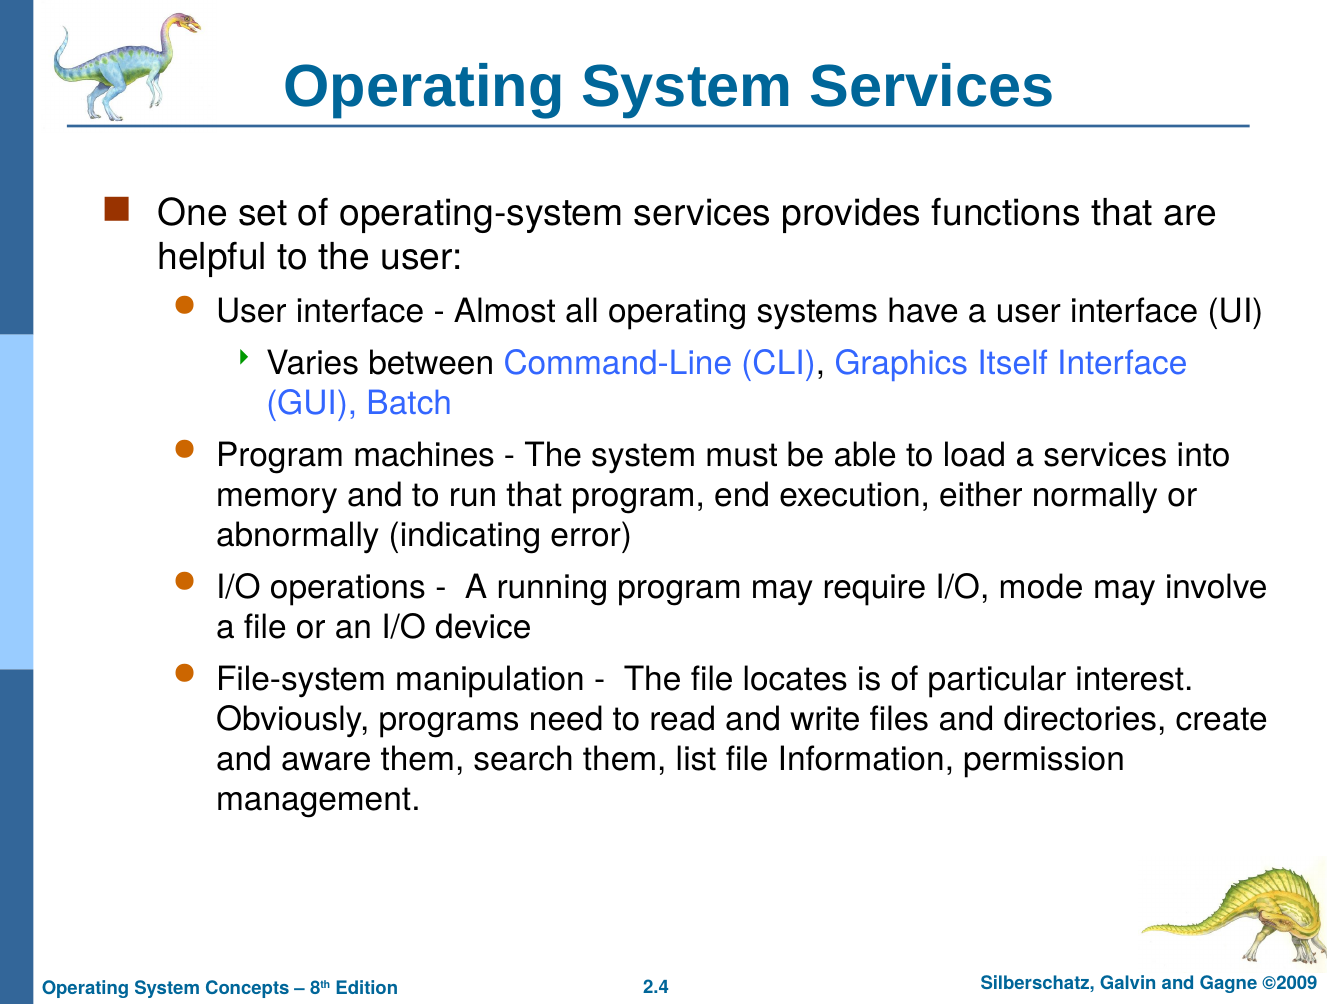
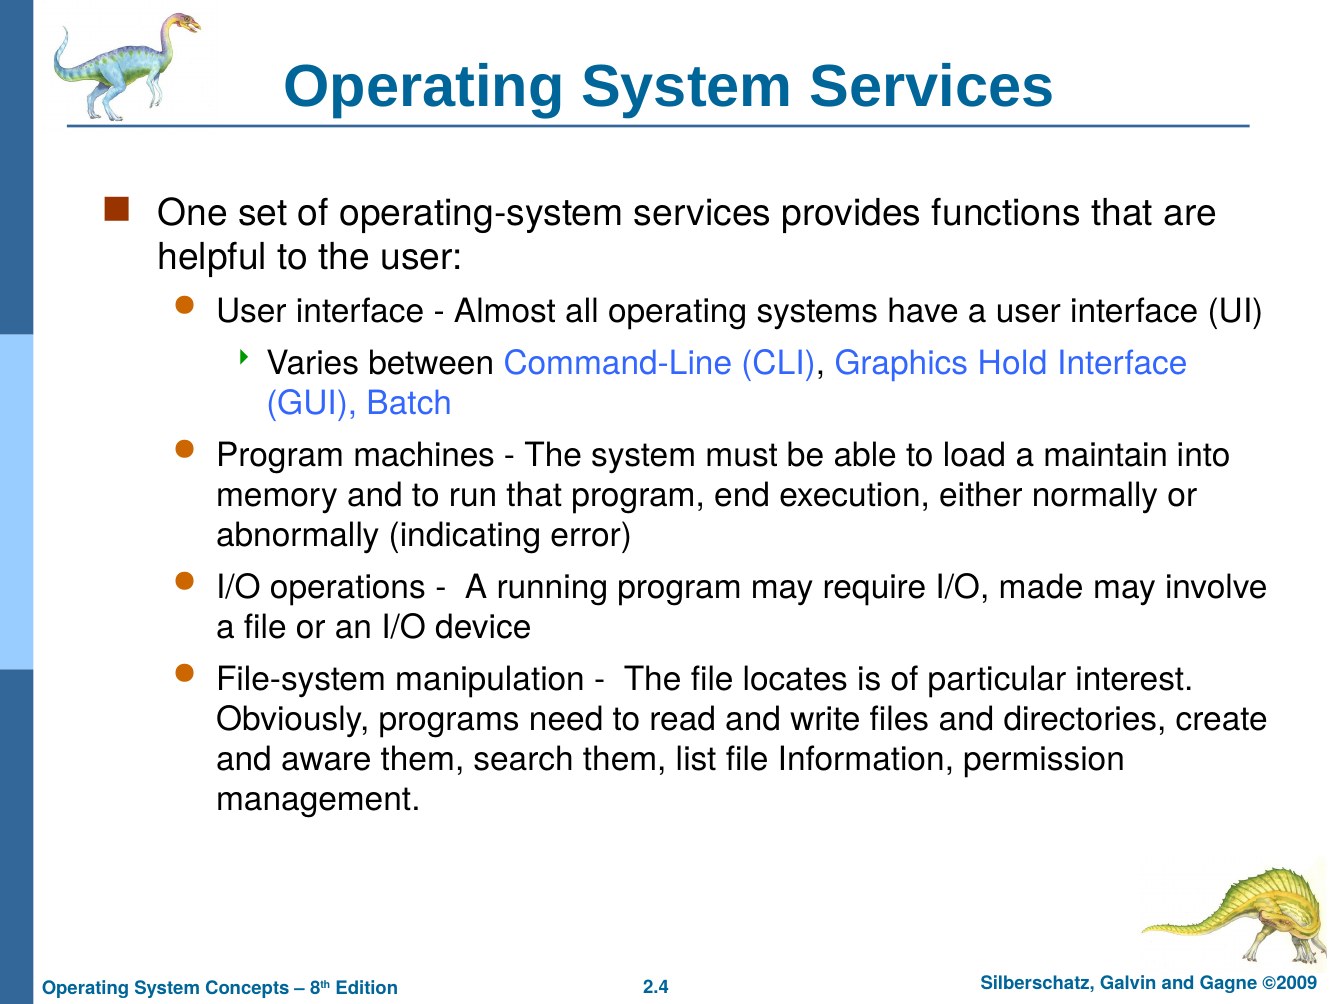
Itself: Itself -> Hold
a services: services -> maintain
mode: mode -> made
